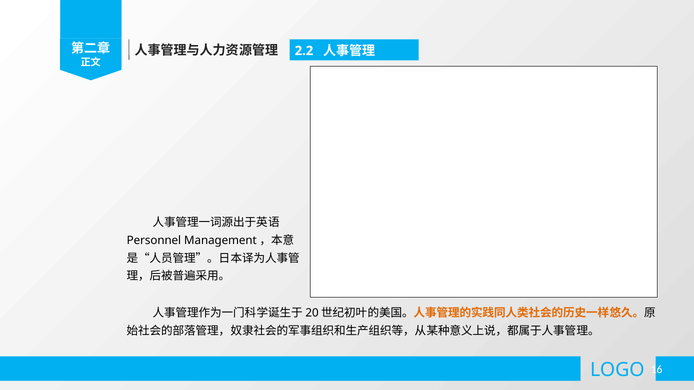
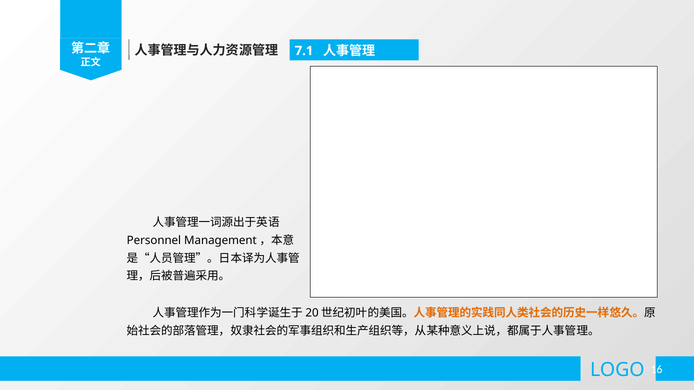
2.2: 2.2 -> 7.1
